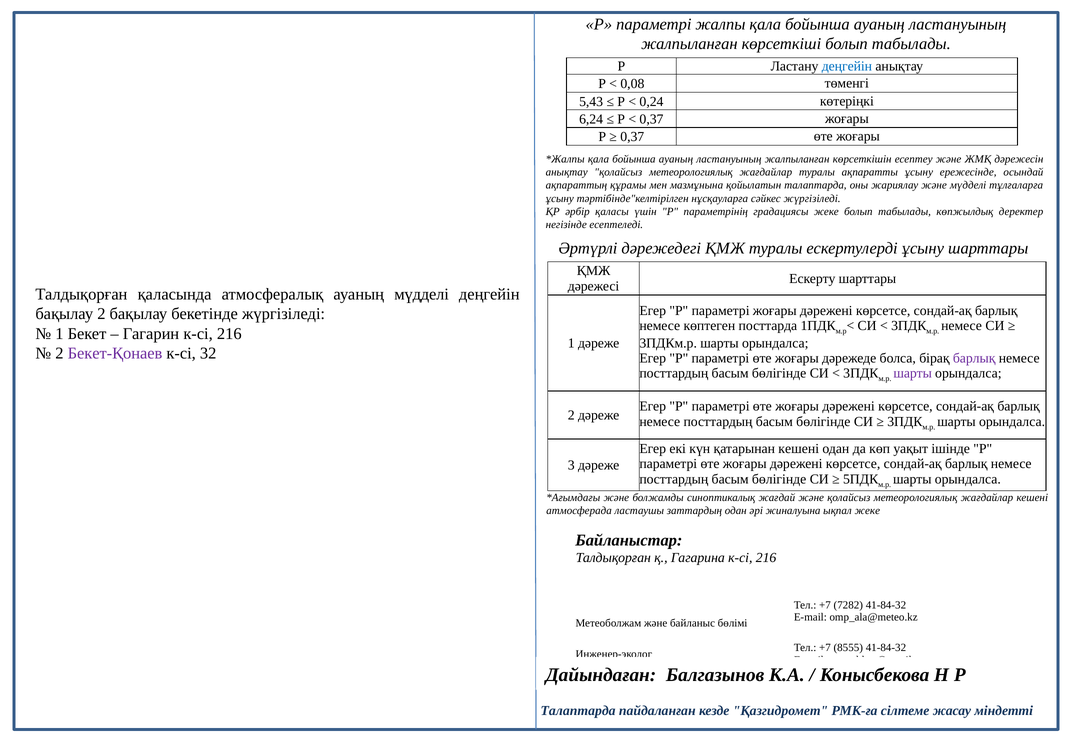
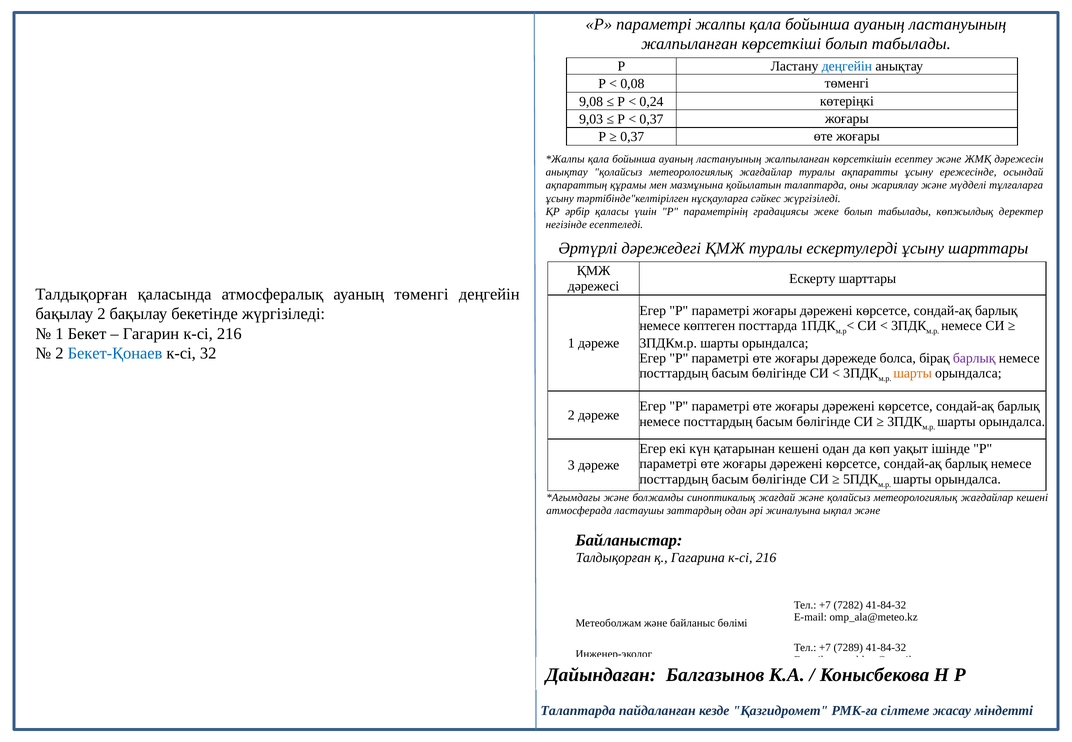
5,43: 5,43 -> 9,08
6,24: 6,24 -> 9,03
ауаның мүдделі: мүдделі -> төменгі
Бекет-Қонаев colour: purple -> blue
шарты at (913, 373) colour: purple -> orange
ықпал жеке: жеке -> және
8555: 8555 -> 7289
